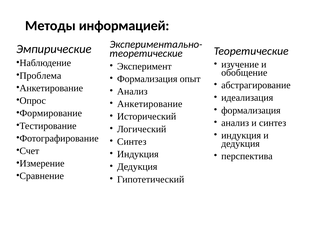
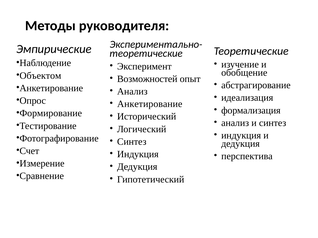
информацией: информацией -> руководителя
Проблема: Проблема -> Объектом
Формализация at (147, 79): Формализация -> Возможностей
